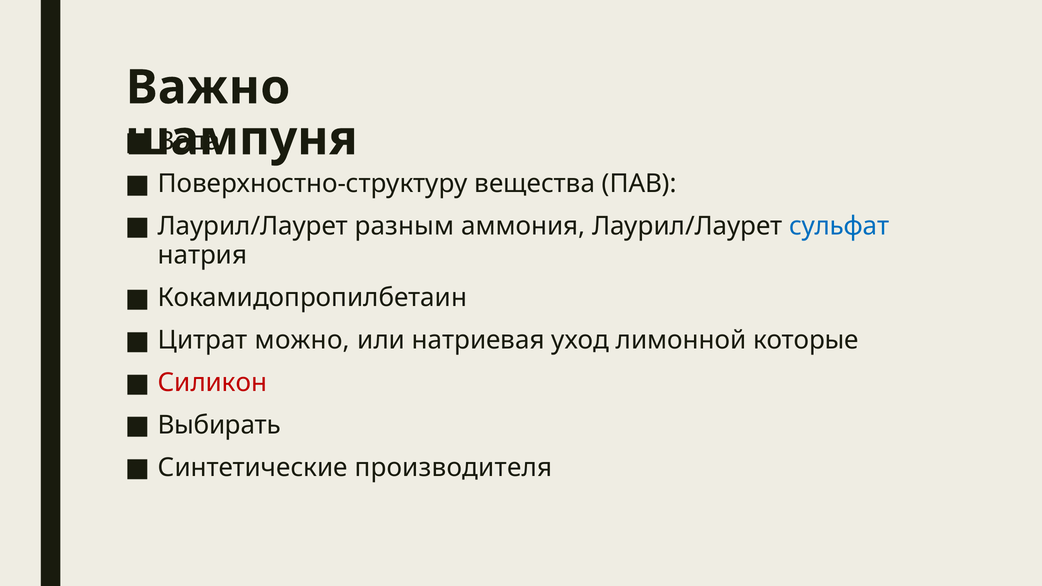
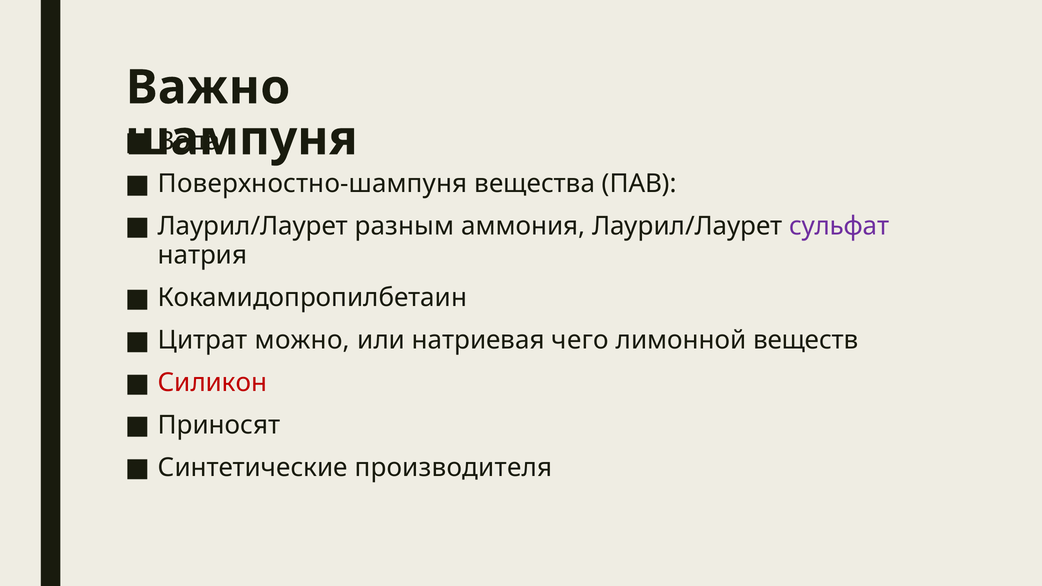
Поверхностно-структуру: Поверхностно-структуру -> Поверхностно-шампуня
сульфат colour: blue -> purple
уход: уход -> чего
которые: которые -> веществ
Выбирать: Выбирать -> Приносят
